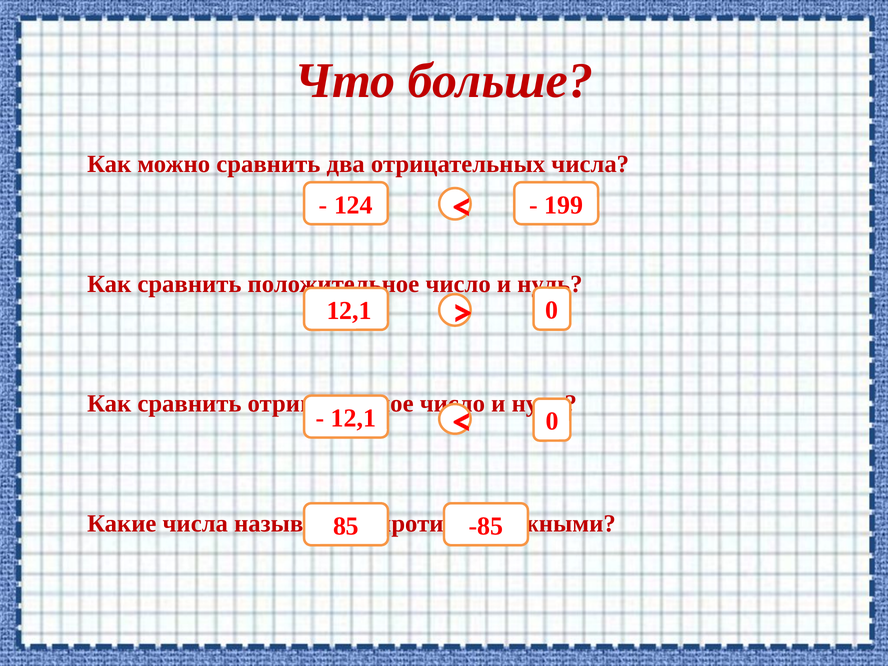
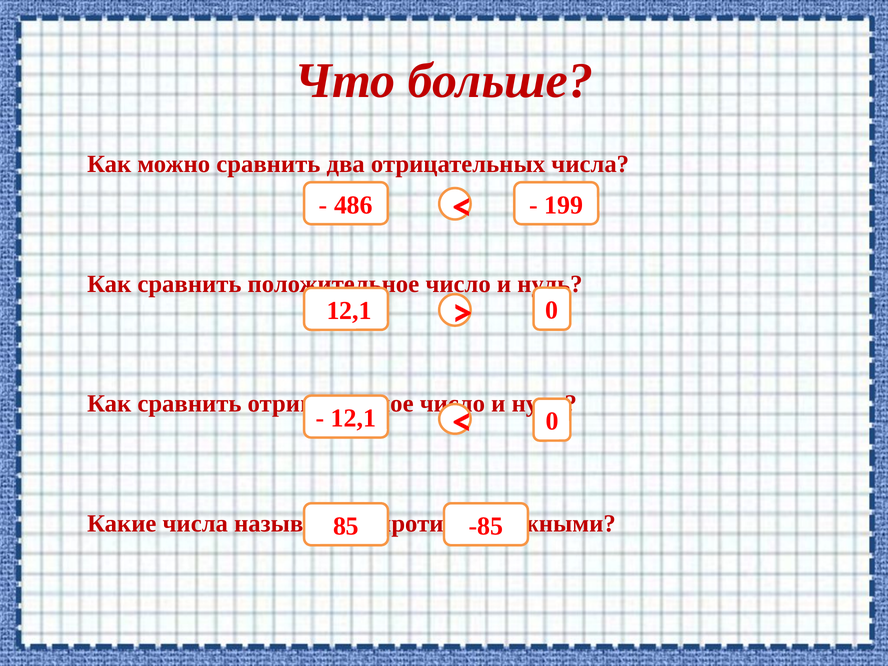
124: 124 -> 486
